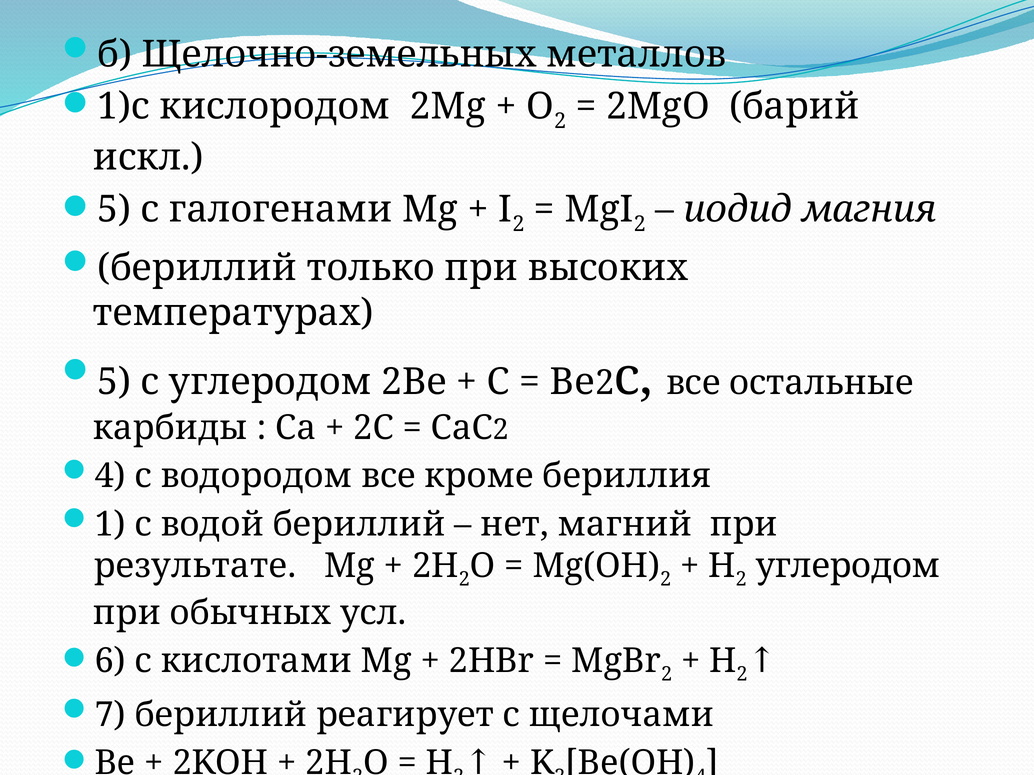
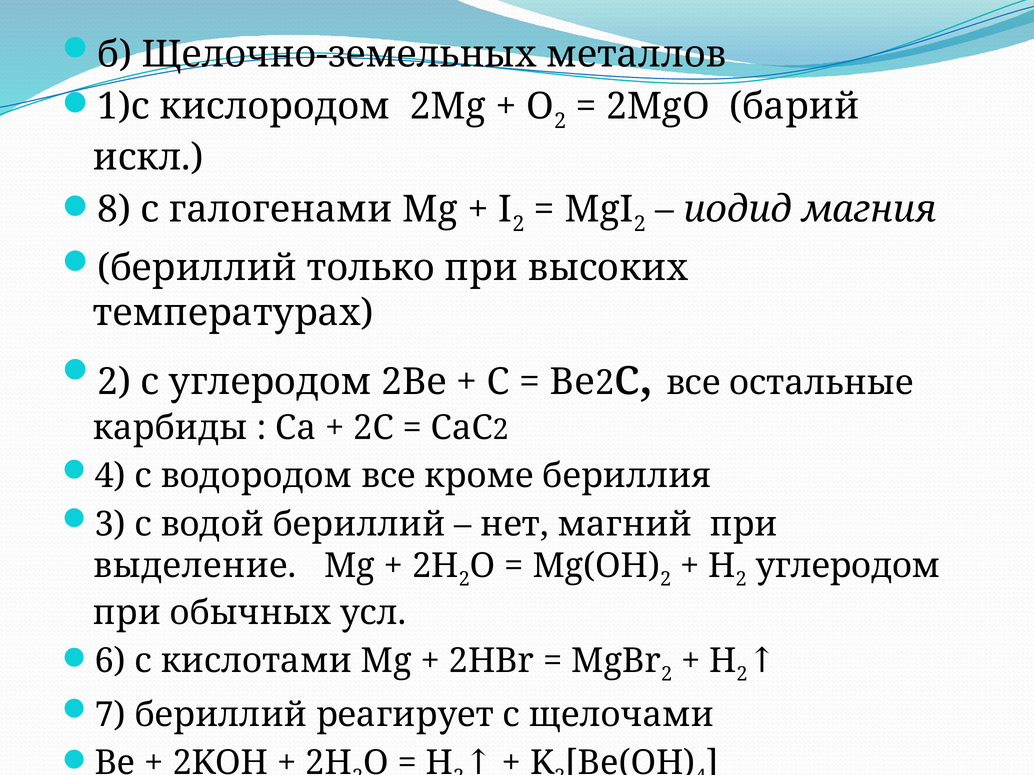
5 at (114, 210): 5 -> 8
5 at (114, 382): 5 -> 2
1: 1 -> 3
результате: результате -> выделение
